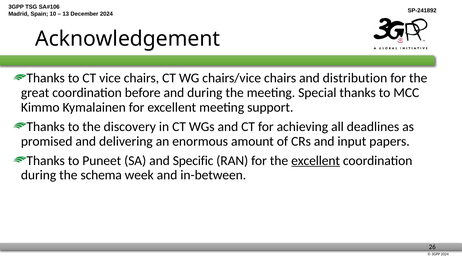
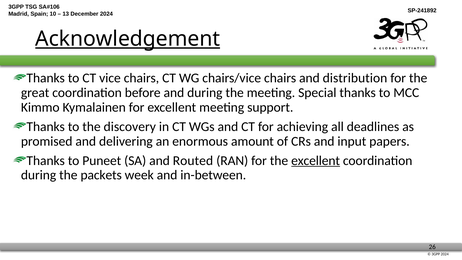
Acknowledgement underline: none -> present
Specific: Specific -> Routed
schema: schema -> packets
